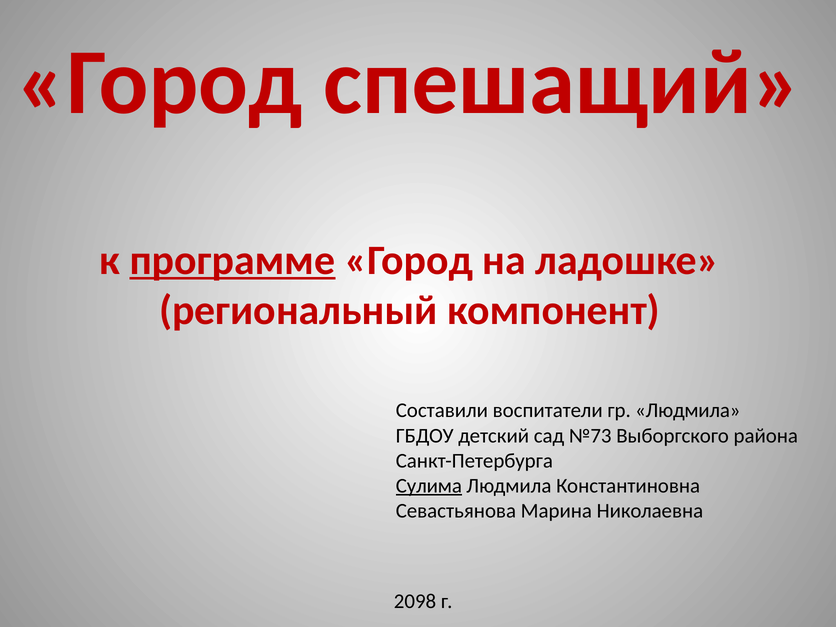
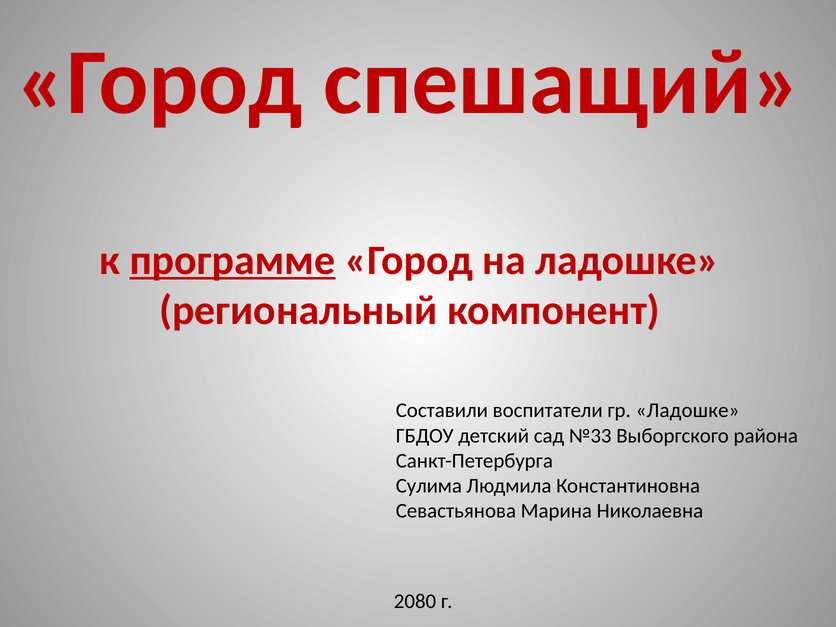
гр Людмила: Людмила -> Ладошке
№73: №73 -> №33
Сулима underline: present -> none
2098: 2098 -> 2080
